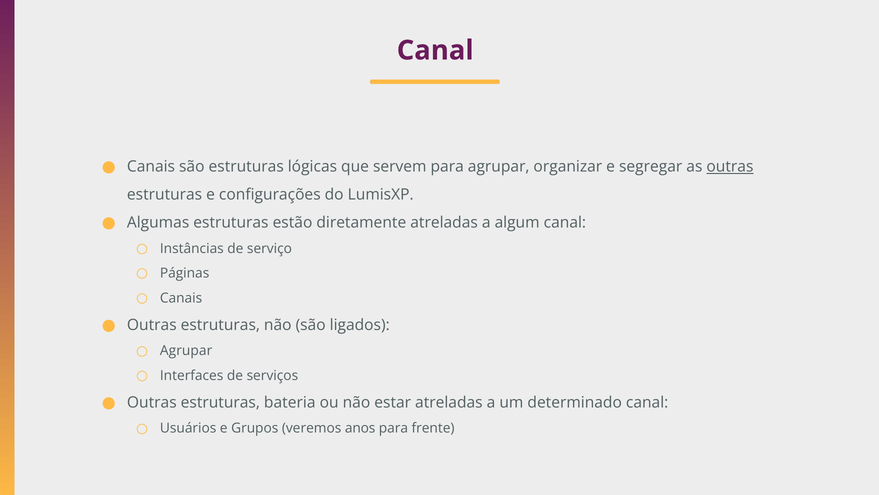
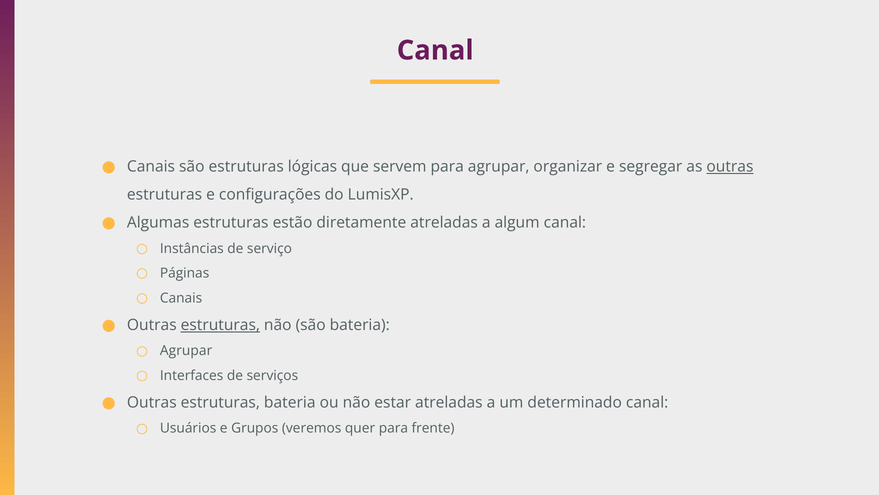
estruturas at (220, 325) underline: none -> present
são ligados: ligados -> bateria
anos: anos -> quer
